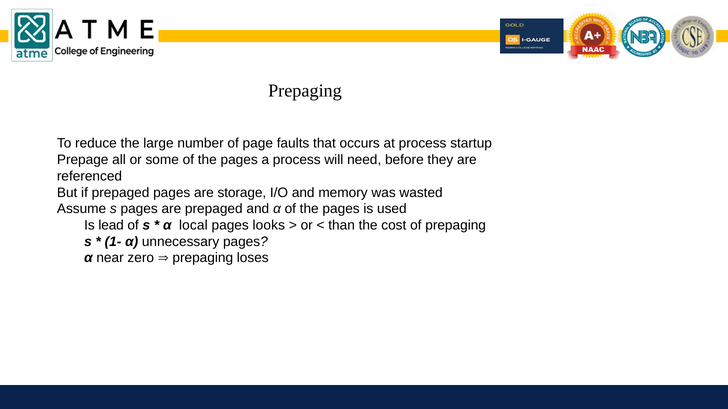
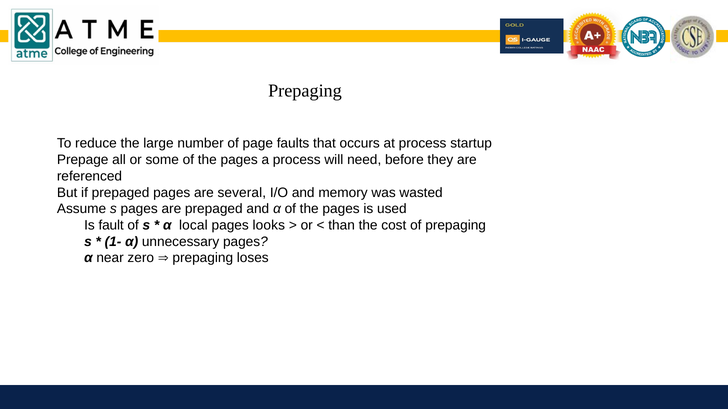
storage: storage -> several
lead: lead -> fault
